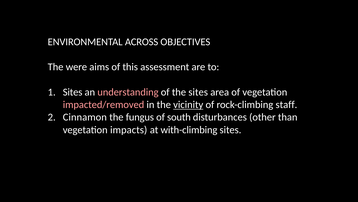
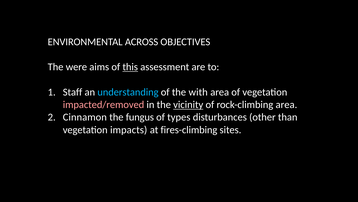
this underline: none -> present
Sites at (73, 92): Sites -> Staff
understanding colour: pink -> light blue
the sites: sites -> with
rock-climbing staff: staff -> area
south: south -> types
with-climbing: with-climbing -> fires-climbing
